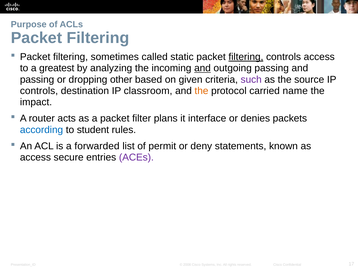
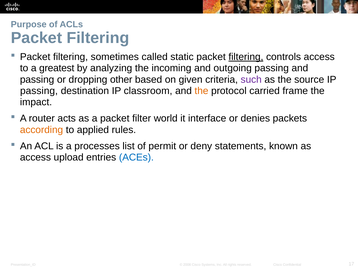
and at (202, 68) underline: present -> none
controls at (39, 91): controls -> passing
name: name -> frame
plans: plans -> world
according colour: blue -> orange
student: student -> applied
forwarded: forwarded -> processes
secure: secure -> upload
ACEs colour: purple -> blue
